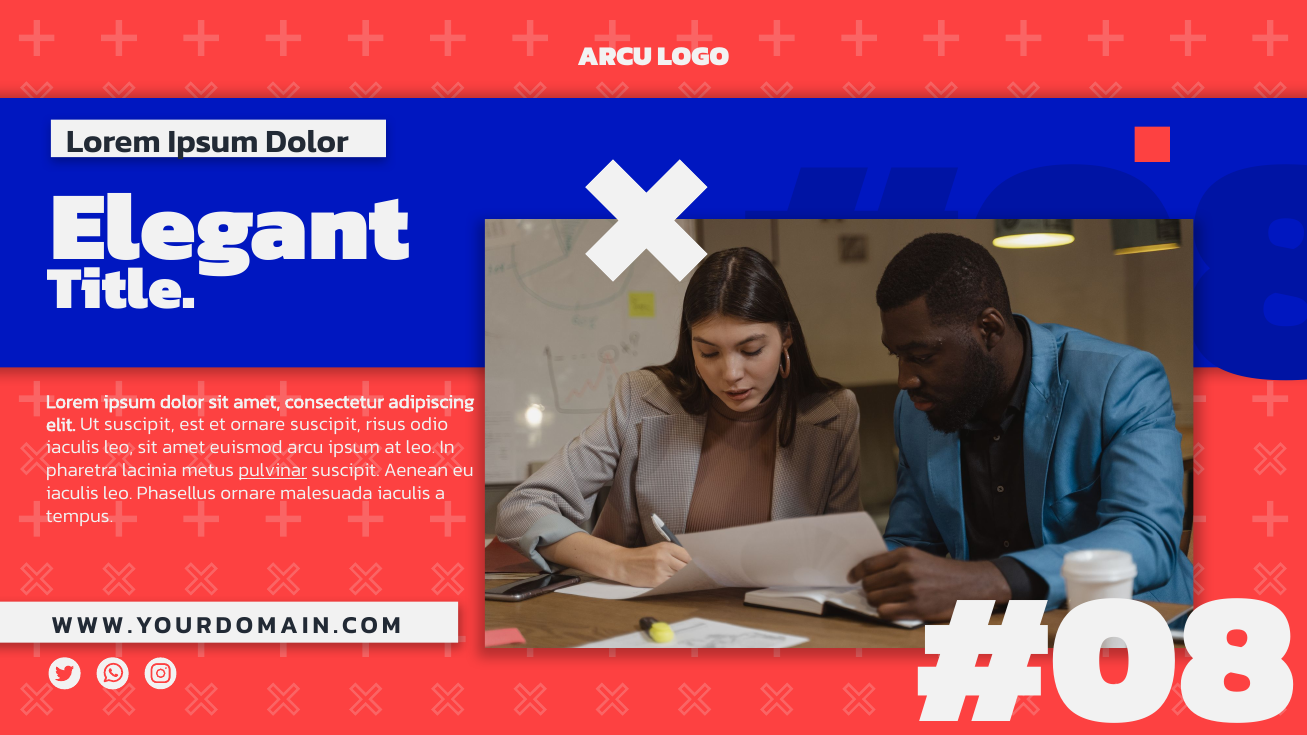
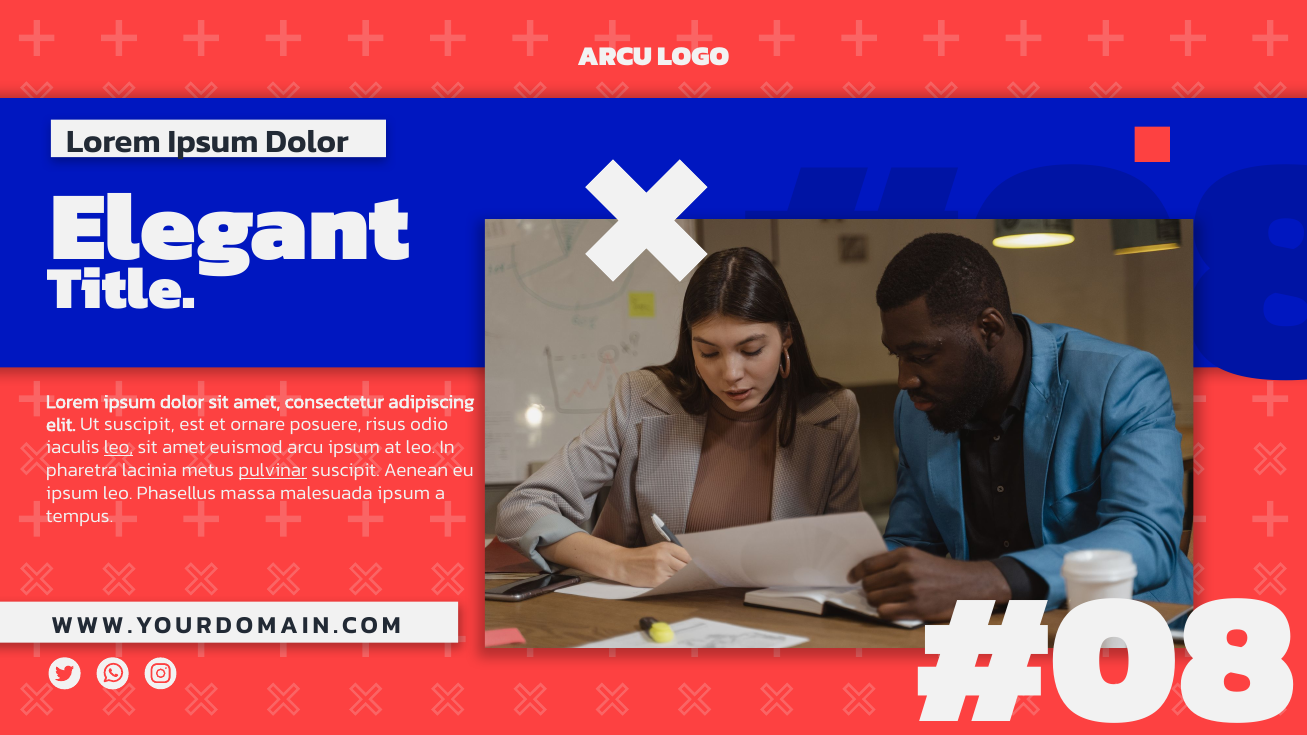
ornare suscipit: suscipit -> posuere
leo at (119, 448) underline: none -> present
iaculis at (72, 493): iaculis -> ipsum
Phasellus ornare: ornare -> massa
malesuada iaculis: iaculis -> ipsum
